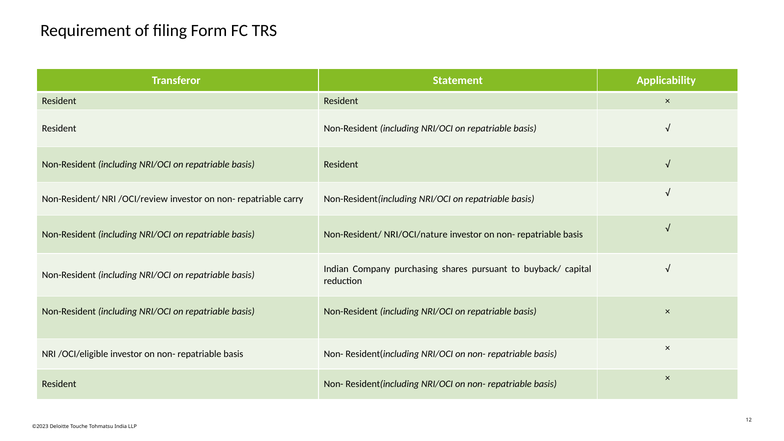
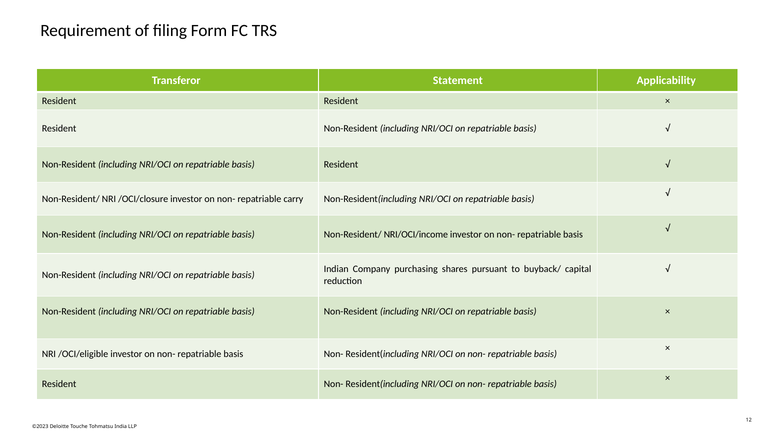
/OCI/review: /OCI/review -> /OCI/closure
NRI/OCI/nature: NRI/OCI/nature -> NRI/OCI/income
